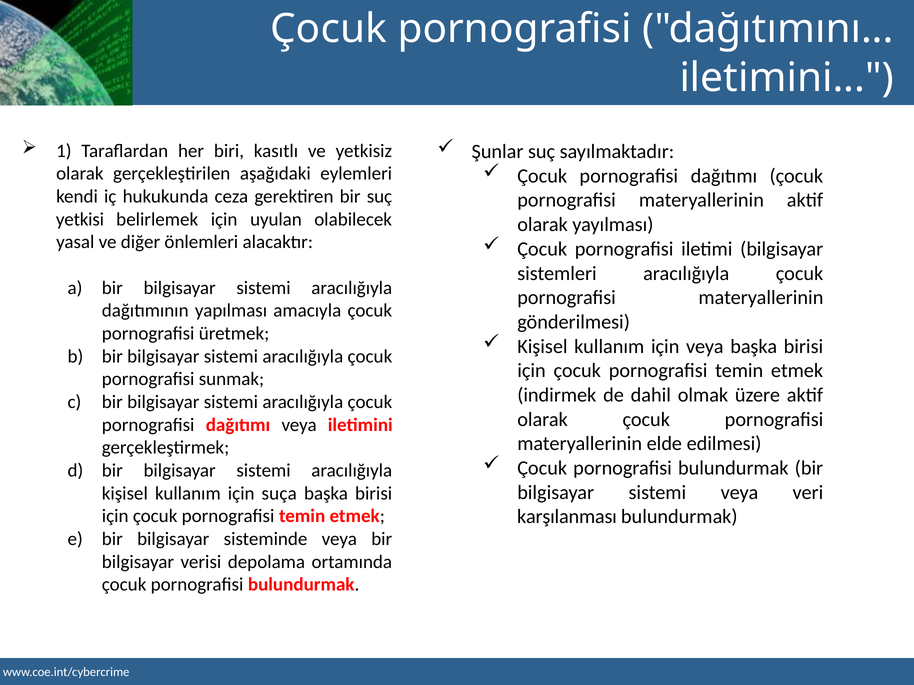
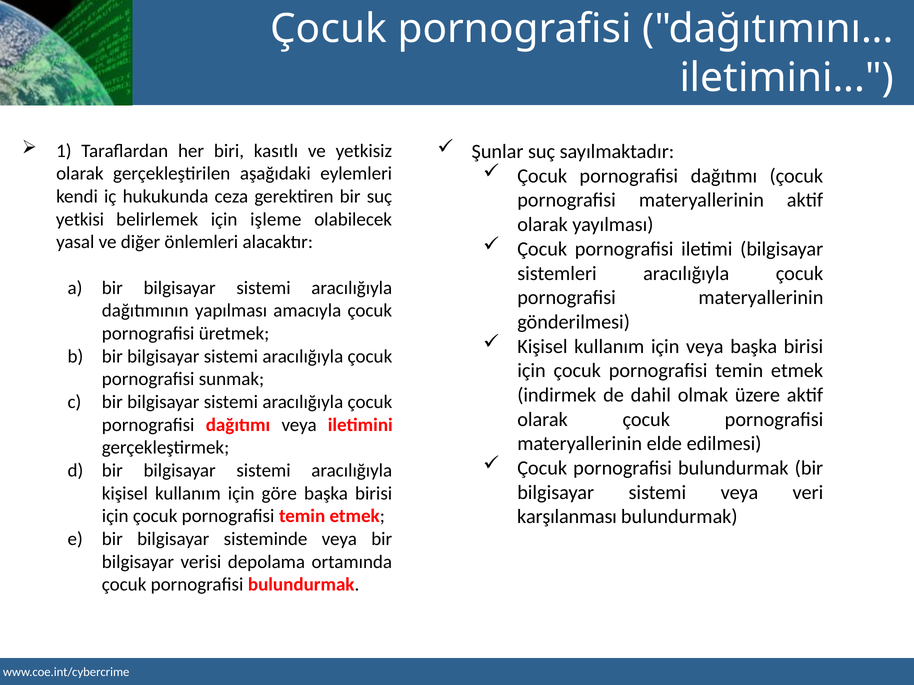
uyulan: uyulan -> işleme
suça: suça -> göre
